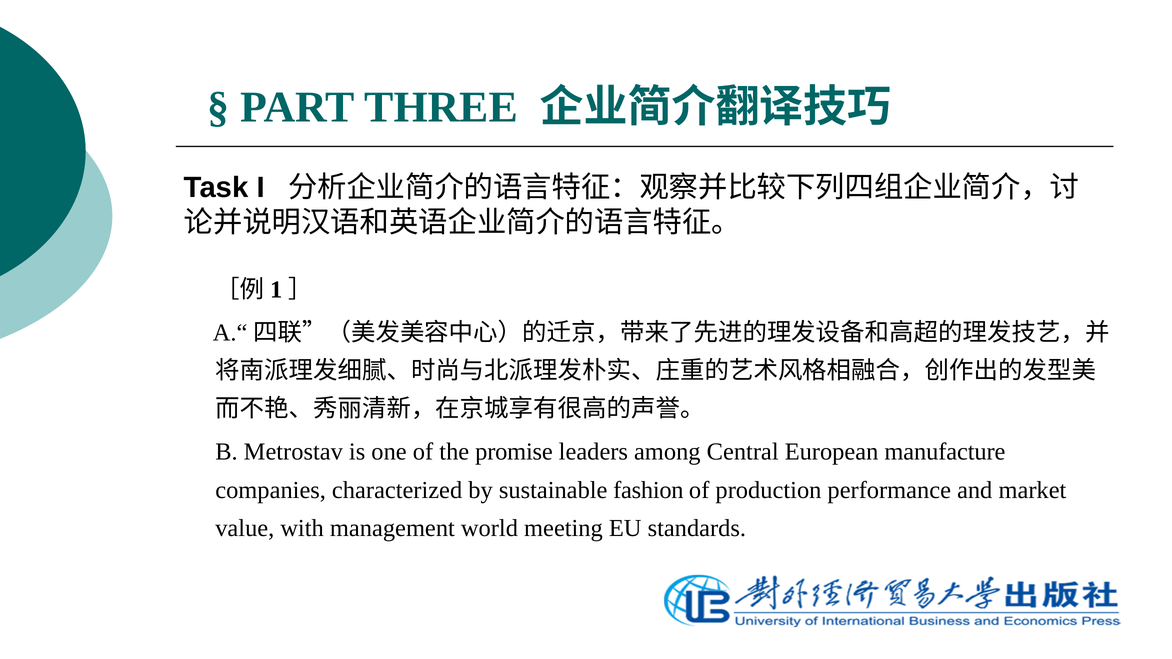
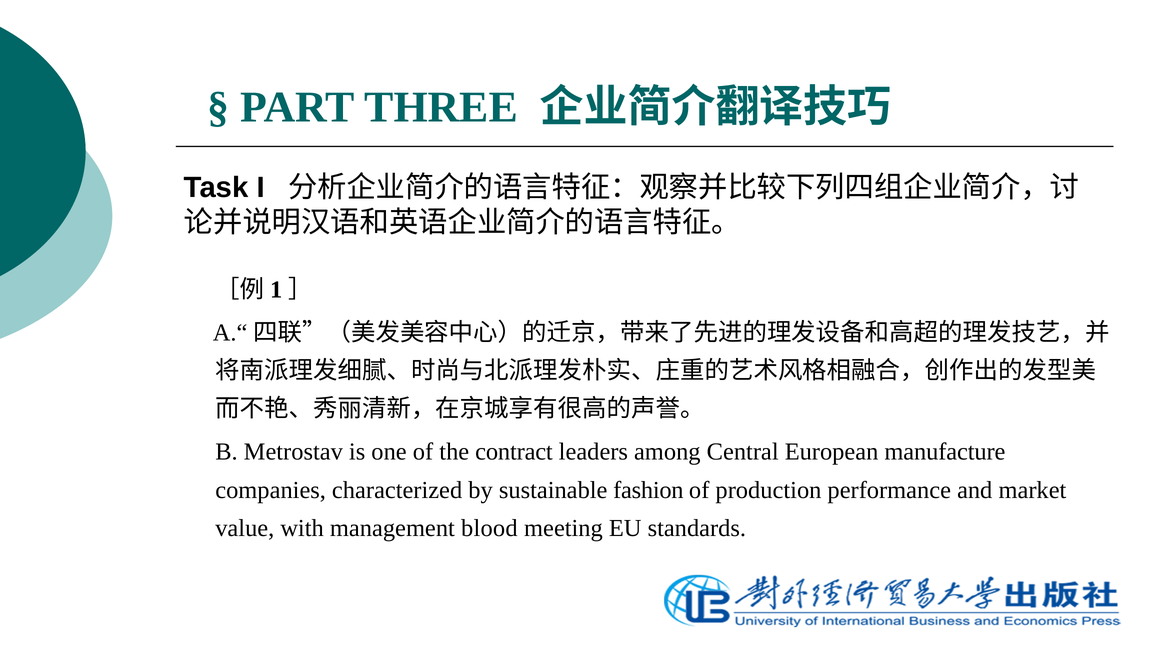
promise: promise -> contract
world: world -> blood
